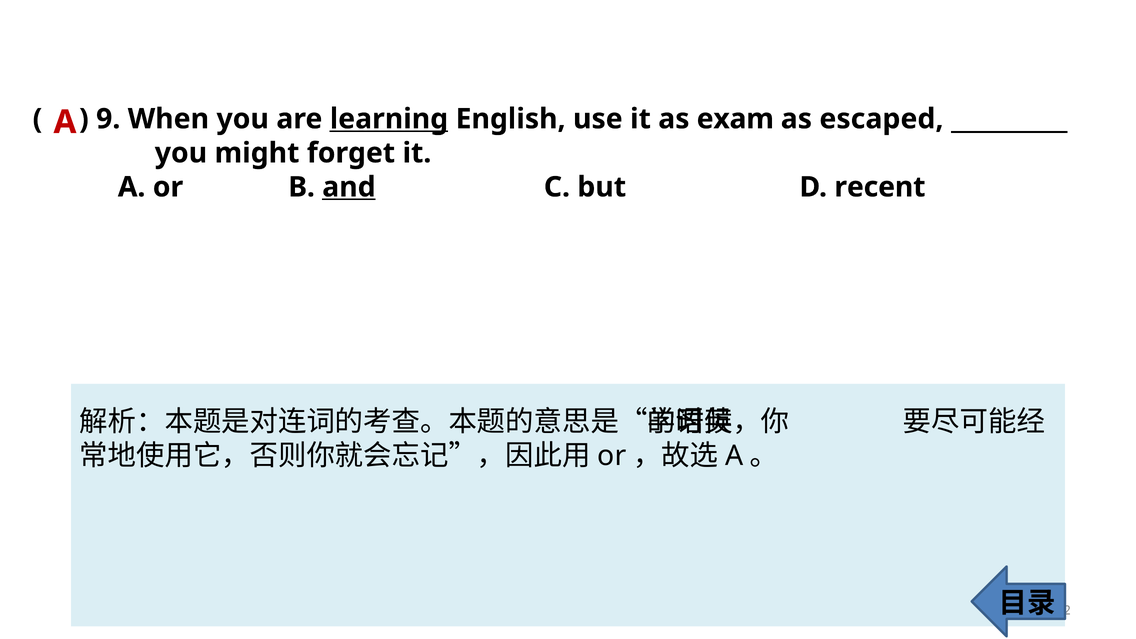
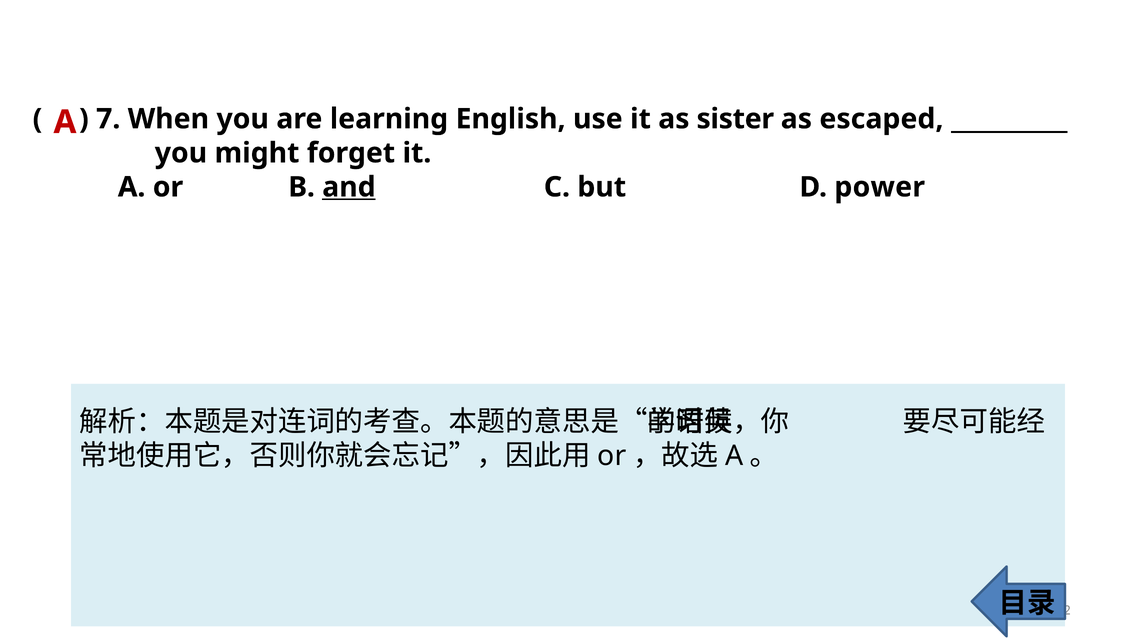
9: 9 -> 7
learning underline: present -> none
exam: exam -> sister
recent: recent -> power
